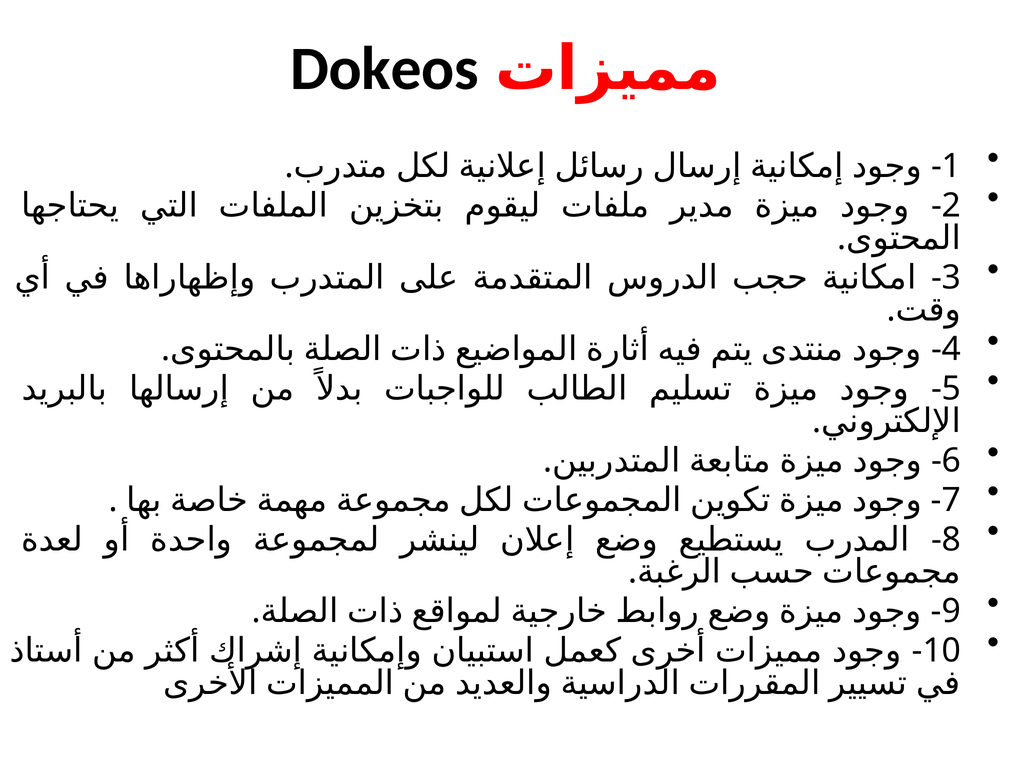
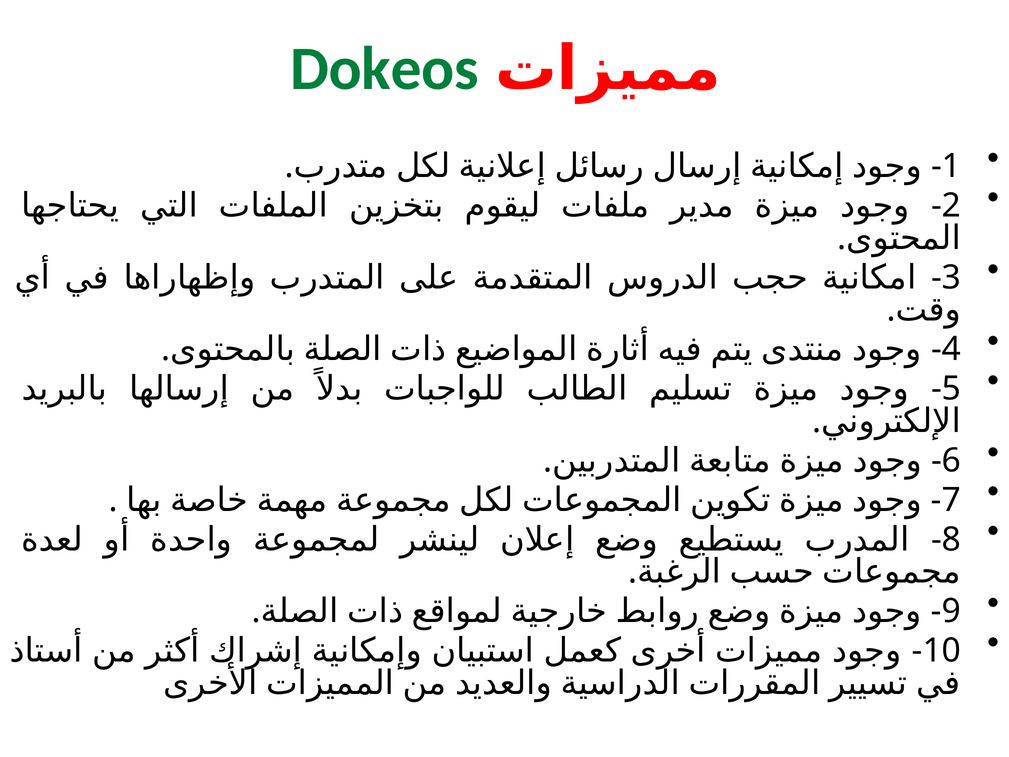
Dokeos colour: black -> green
